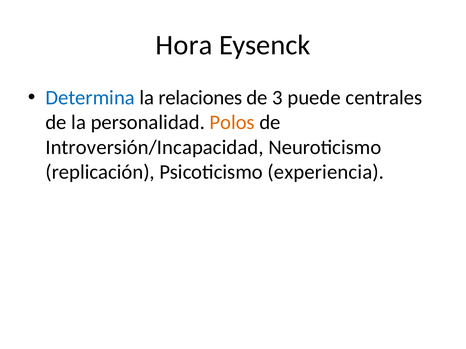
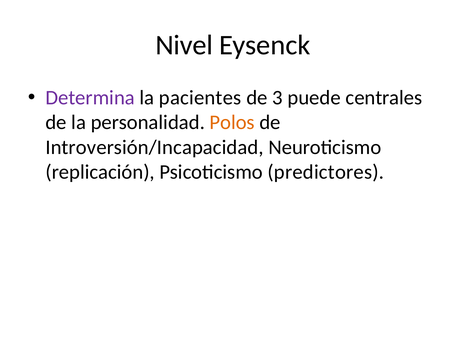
Hora: Hora -> Nivel
Determina colour: blue -> purple
relaciones: relaciones -> pacientes
experiencia: experiencia -> predictores
